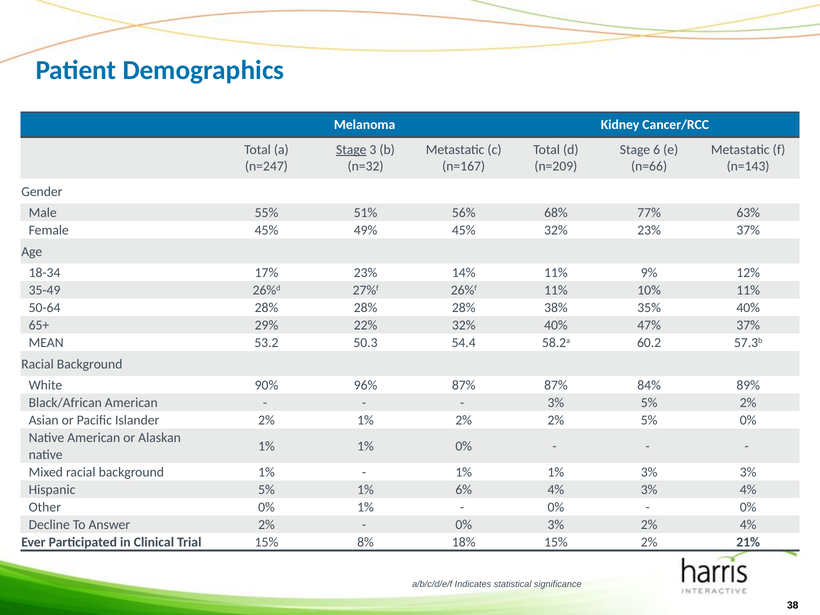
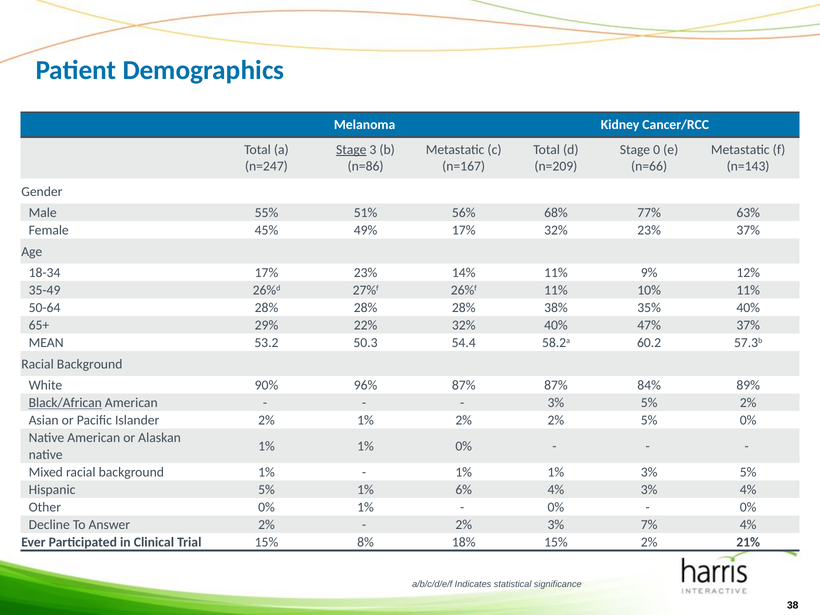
6: 6 -> 0
n=32: n=32 -> n=86
49% 45%: 45% -> 17%
Black/African underline: none -> present
1% 3% 3%: 3% -> 5%
0% at (464, 525): 0% -> 2%
3% 2%: 2% -> 7%
